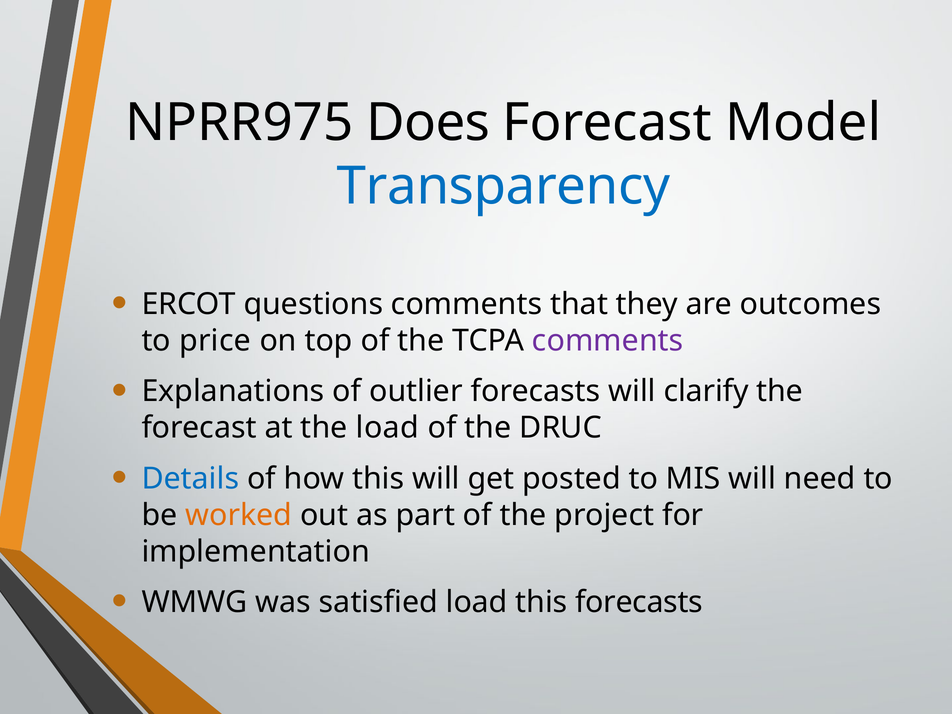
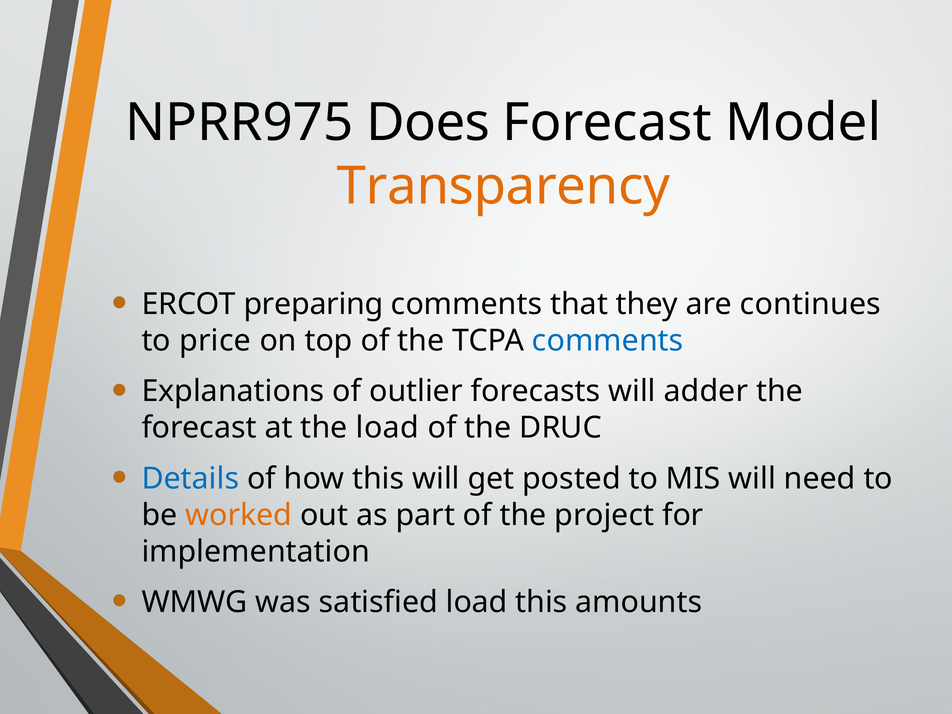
Transparency colour: blue -> orange
questions: questions -> preparing
outcomes: outcomes -> continues
comments at (608, 341) colour: purple -> blue
clarify: clarify -> adder
this forecasts: forecasts -> amounts
